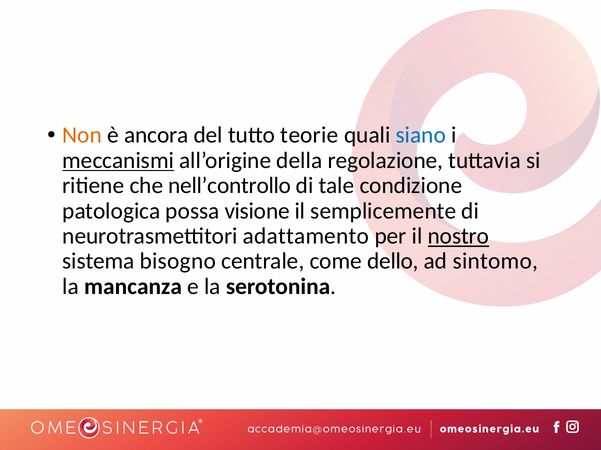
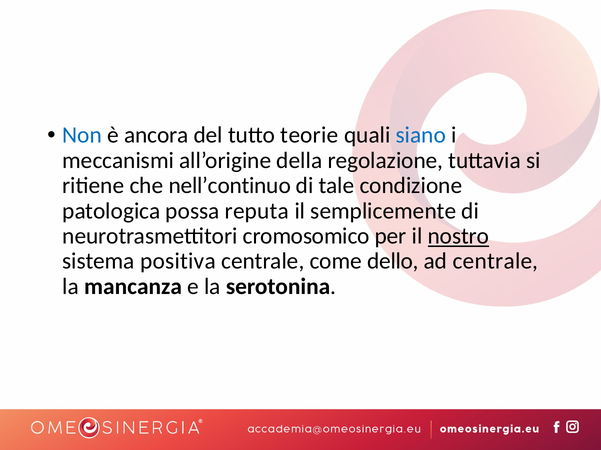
Non colour: orange -> blue
meccanismi underline: present -> none
nell’controllo: nell’controllo -> nell’continuo
visione: visione -> reputa
adattamento: adattamento -> cromosomico
bisogno: bisogno -> positiva
ad sintomo: sintomo -> centrale
